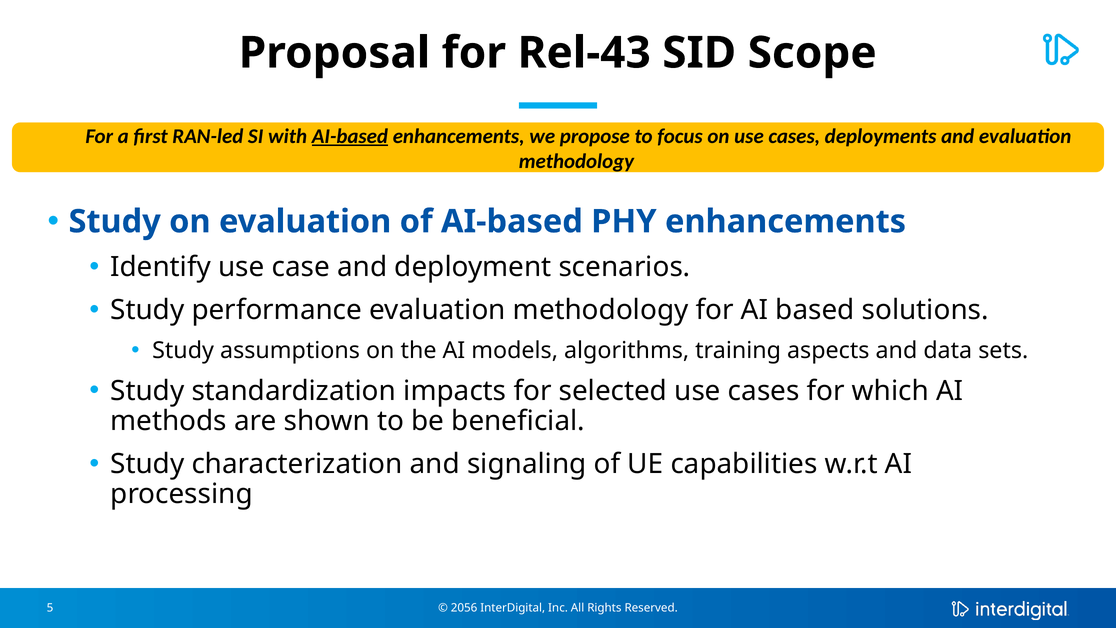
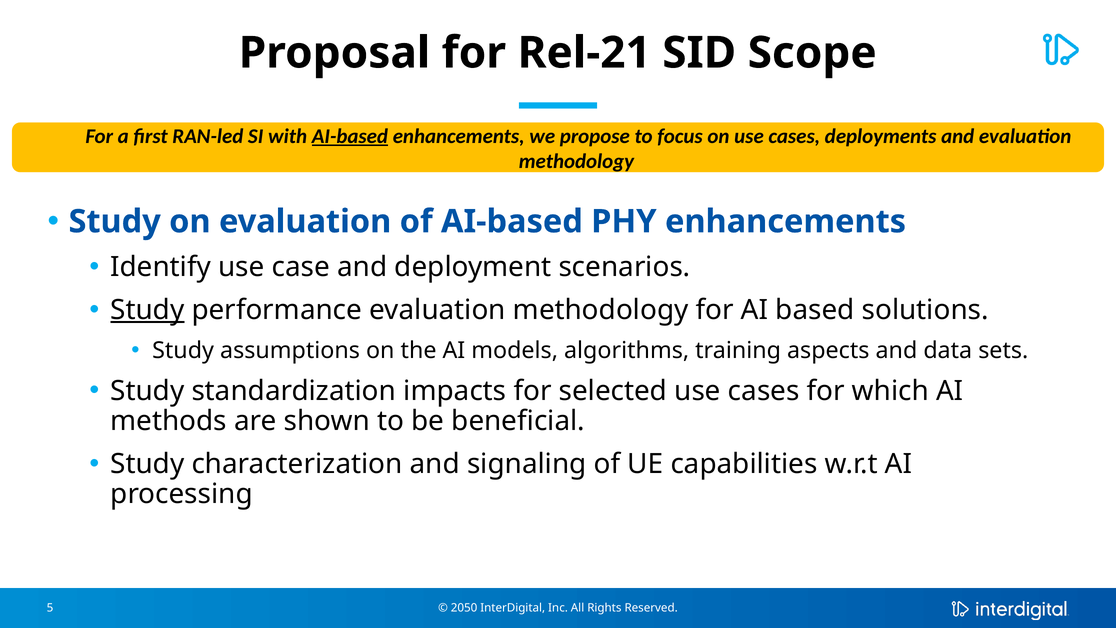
Rel-43: Rel-43 -> Rel-21
Study at (147, 310) underline: none -> present
2056: 2056 -> 2050
